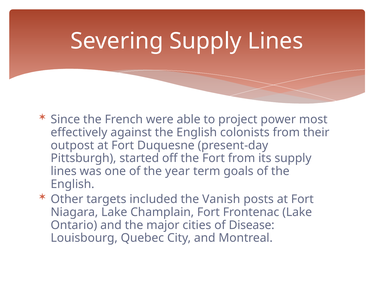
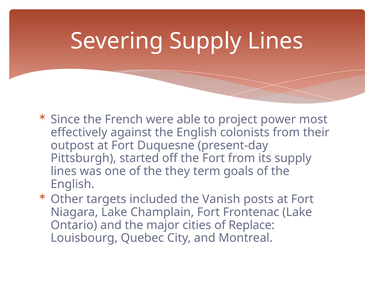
year: year -> they
Disease: Disease -> Replace
